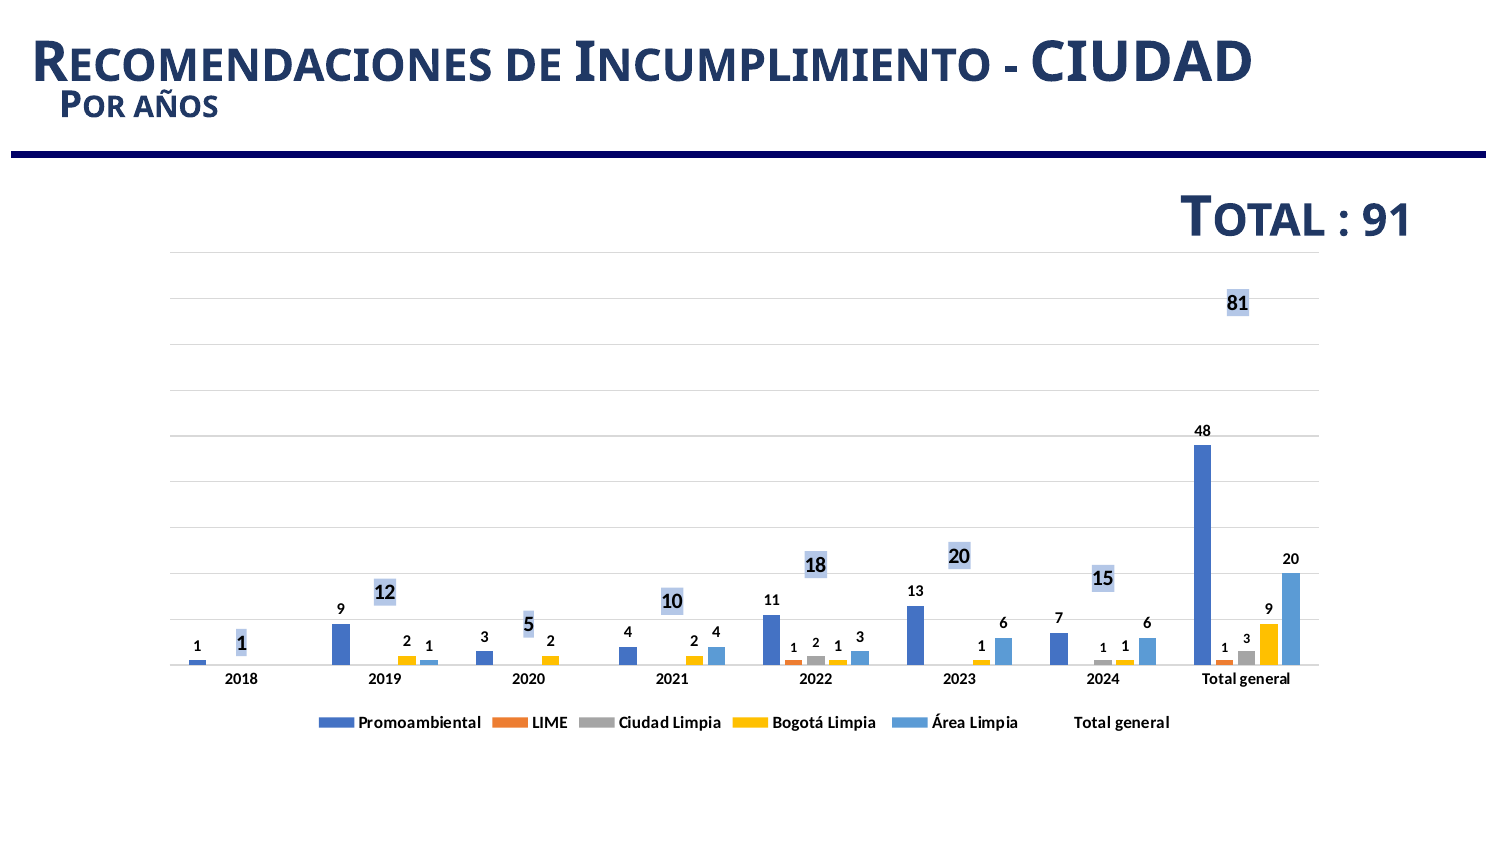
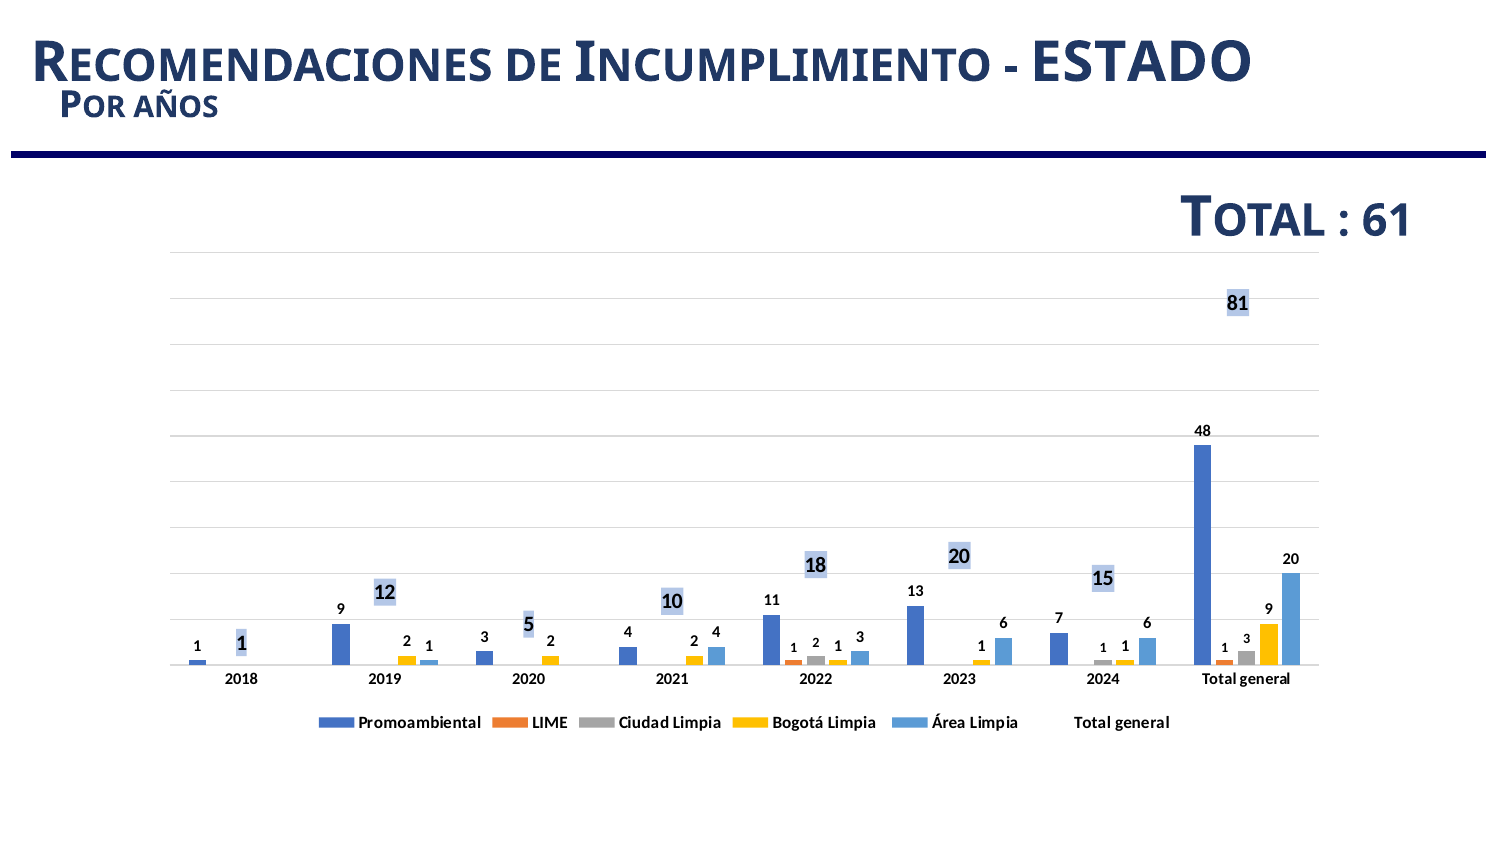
CIUDAD at (1142, 62): CIUDAD -> ESTADO
91: 91 -> 61
